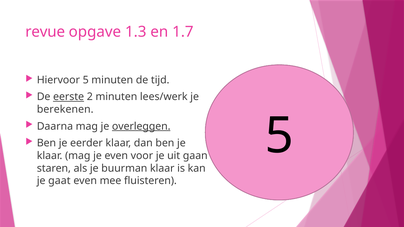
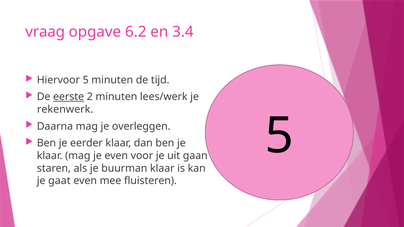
revue: revue -> vraag
1.3: 1.3 -> 6.2
1.7: 1.7 -> 3.4
berekenen: berekenen -> rekenwerk
overleggen underline: present -> none
